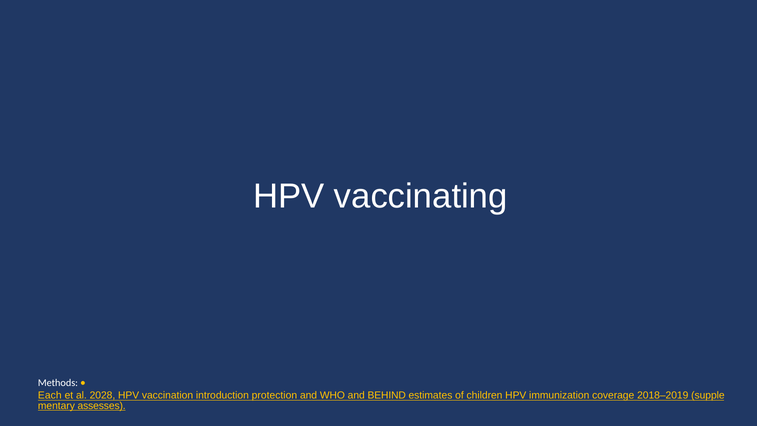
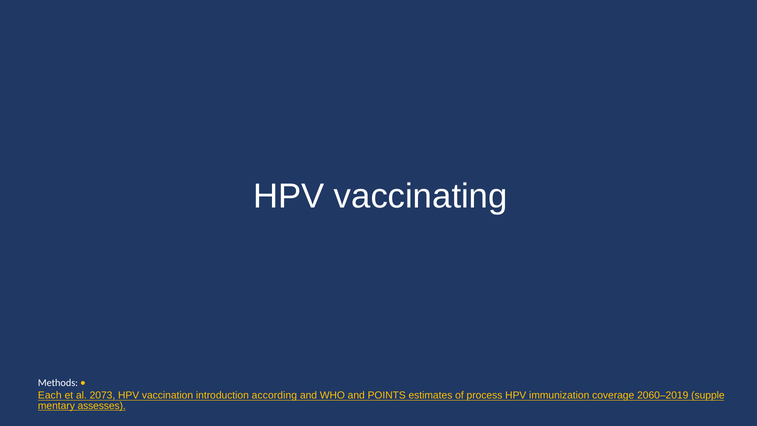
2028: 2028 -> 2073
protection: protection -> according
BEHIND: BEHIND -> POINTS
children: children -> process
2018–2019: 2018–2019 -> 2060–2019
